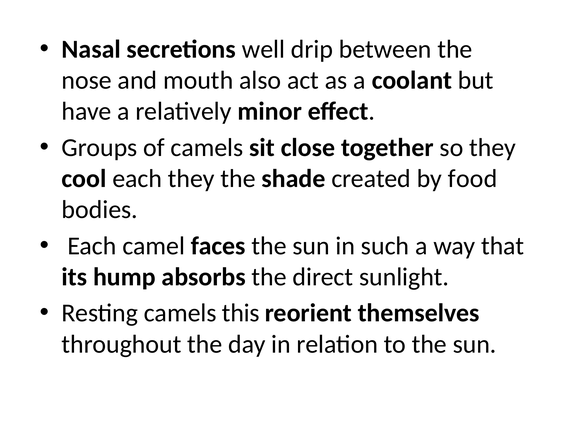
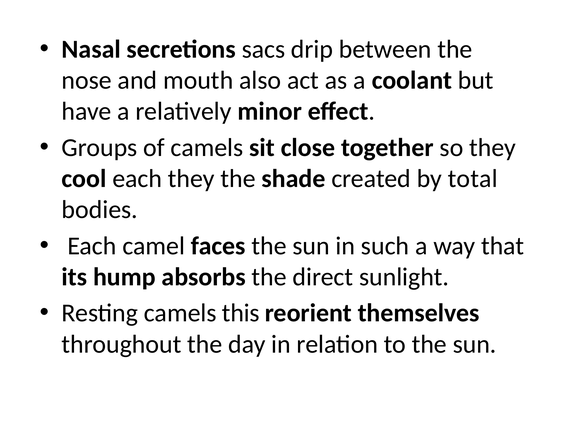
well: well -> sacs
food: food -> total
